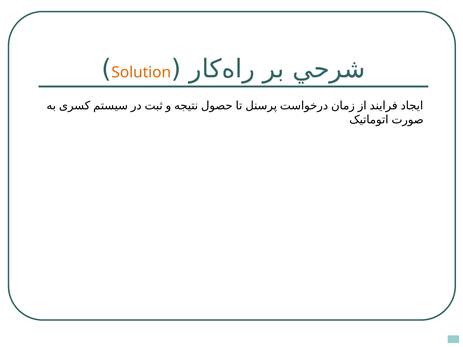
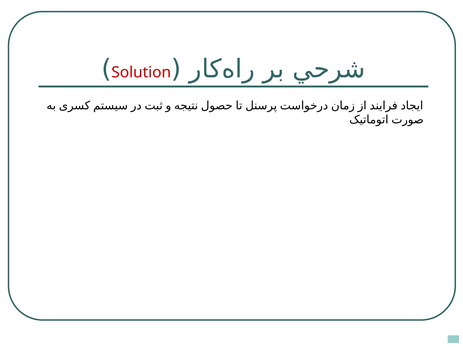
Solution colour: orange -> red
